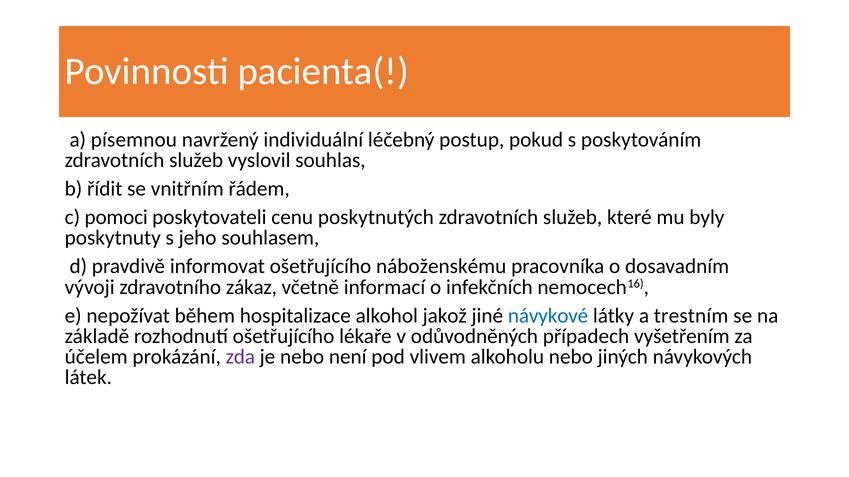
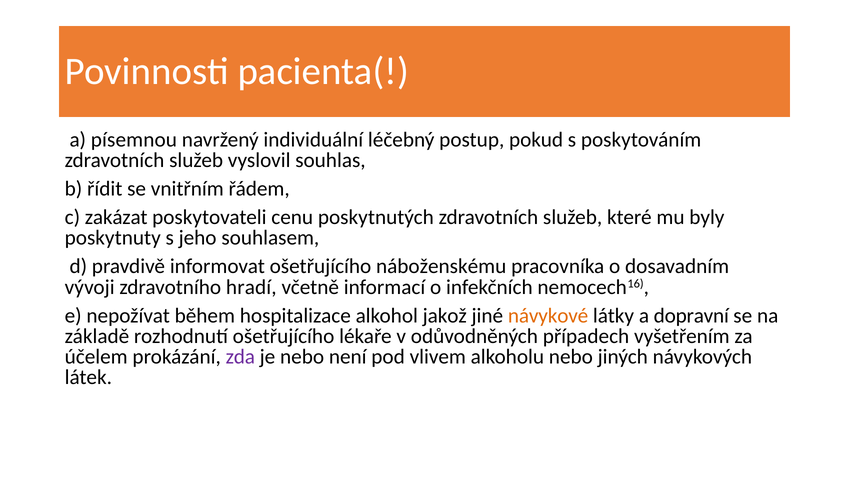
pomoci: pomoci -> zakázat
zákaz: zákaz -> hradí
návykové colour: blue -> orange
trestním: trestním -> dopravní
